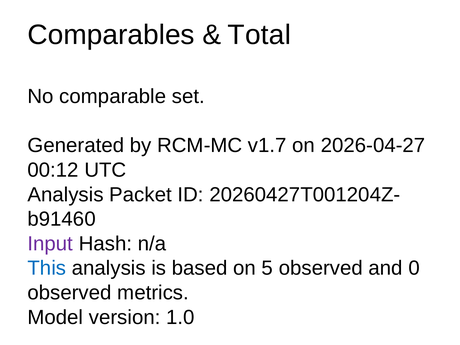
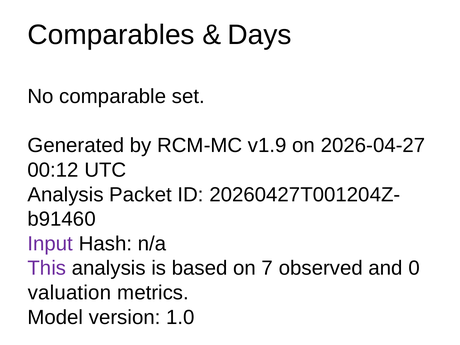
Total: Total -> Days
v1.7: v1.7 -> v1.9
This colour: blue -> purple
5: 5 -> 7
observed at (70, 293): observed -> valuation
